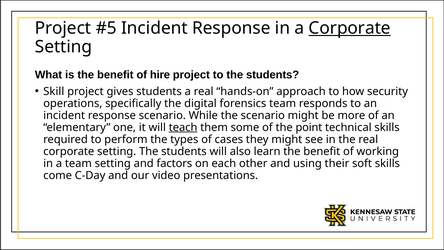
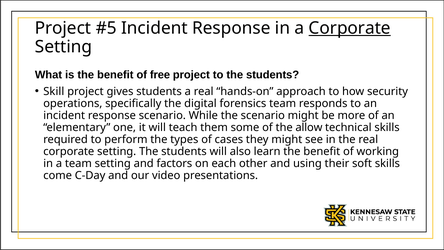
hire: hire -> free
teach underline: present -> none
point: point -> allow
